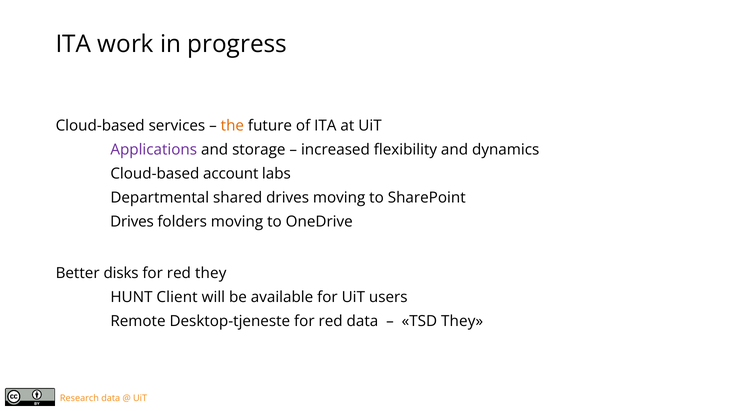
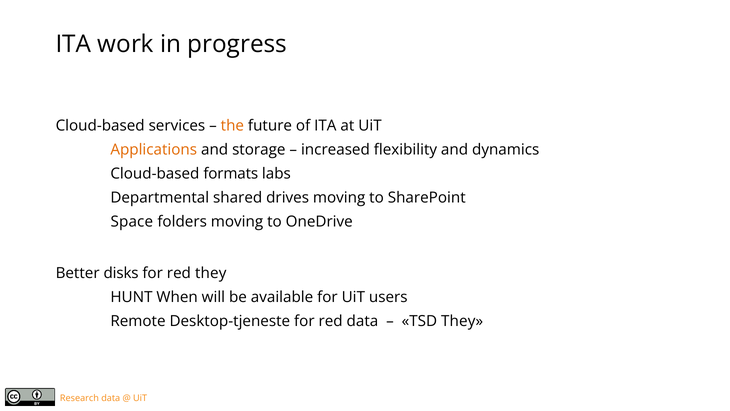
Applications colour: purple -> orange
account: account -> formats
Drives at (132, 222): Drives -> Space
Client: Client -> When
